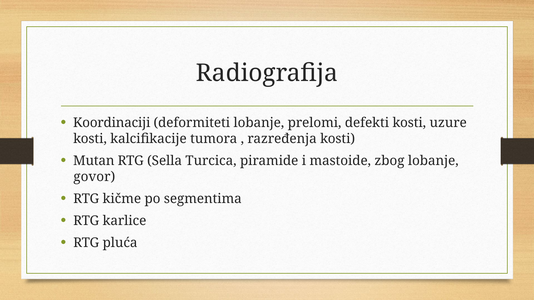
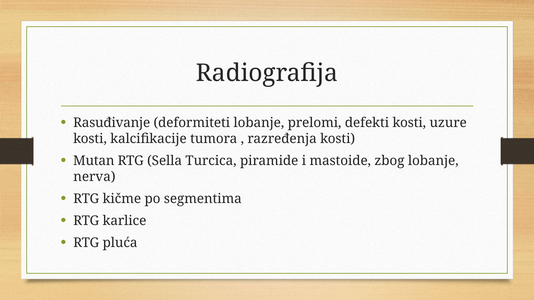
Koordinaciji: Koordinaciji -> Rasuđivanje
govor: govor -> nerva
